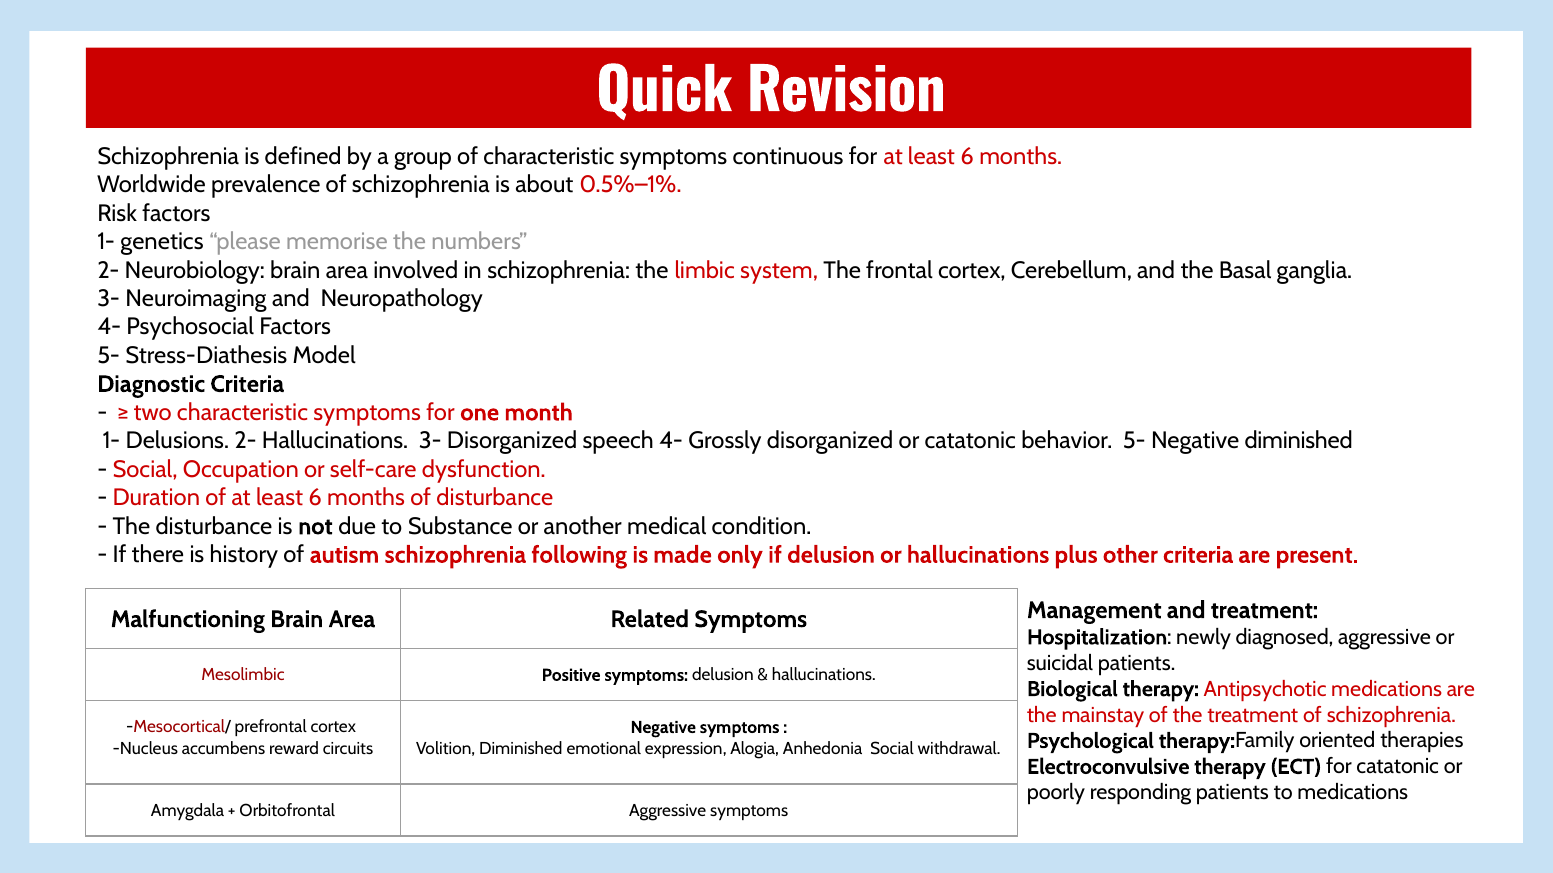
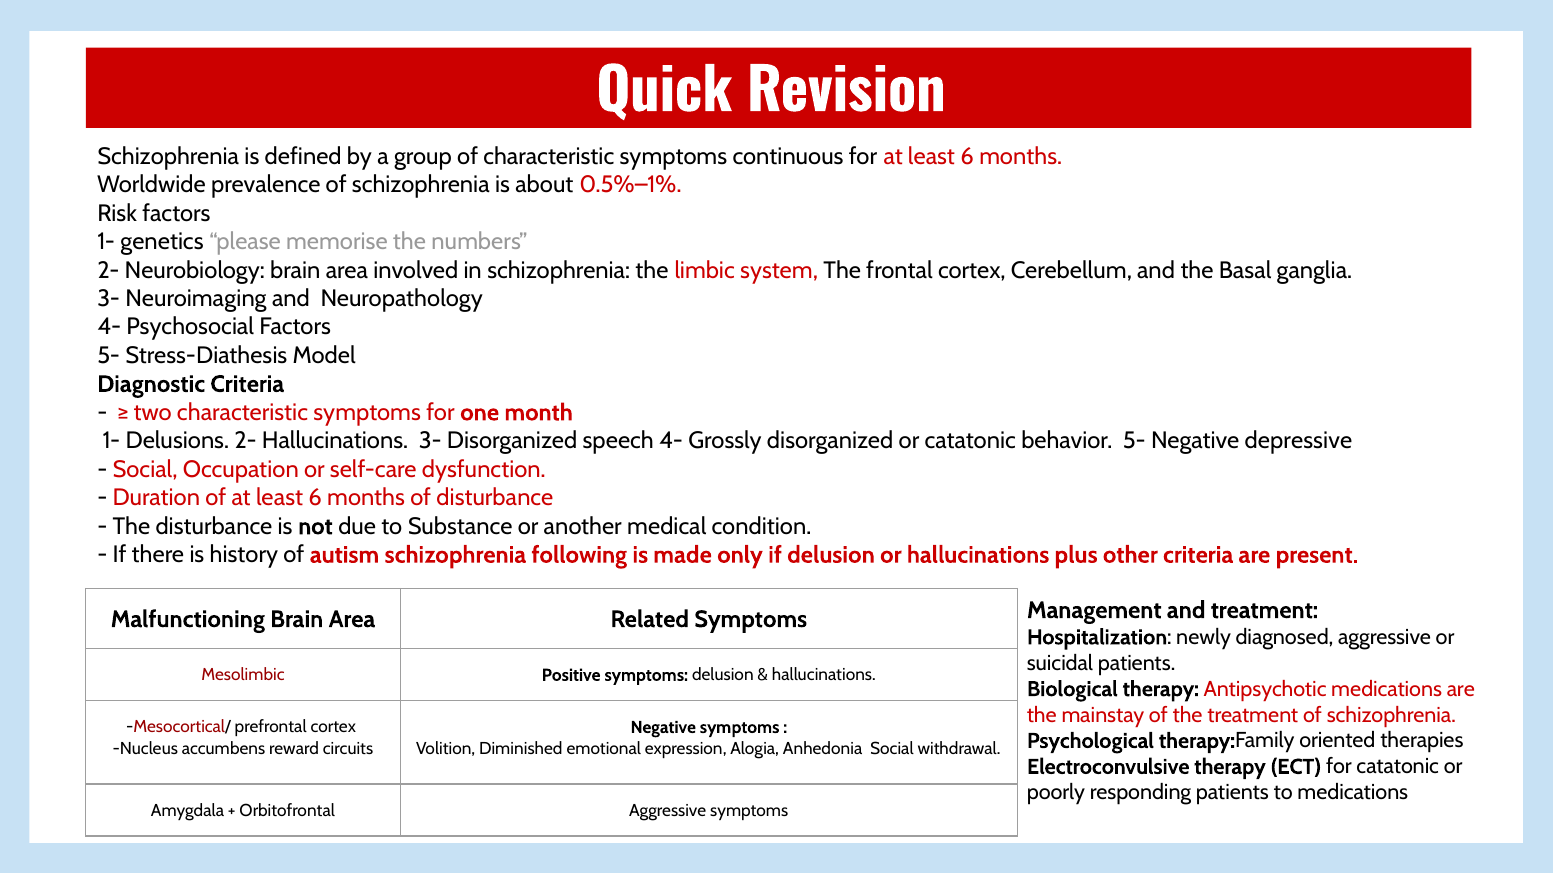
Negative diminished: diminished -> depressive
